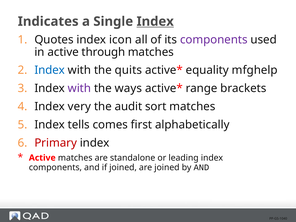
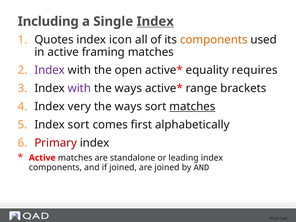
Indicates: Indicates -> Including
components at (214, 40) colour: purple -> orange
through: through -> framing
Index at (50, 70) colour: blue -> purple
quits: quits -> open
mfghelp: mfghelp -> requires
audit at (128, 107): audit -> ways
matches at (192, 107) underline: none -> present
Index tells: tells -> sort
